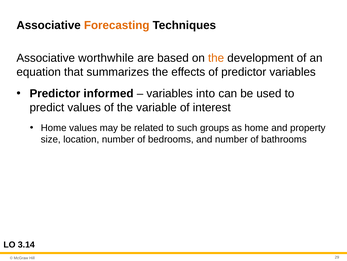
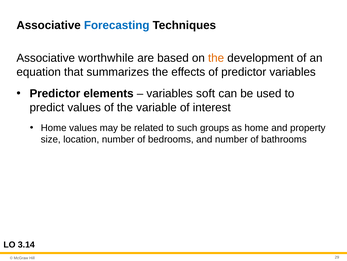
Forecasting colour: orange -> blue
informed: informed -> elements
into: into -> soft
